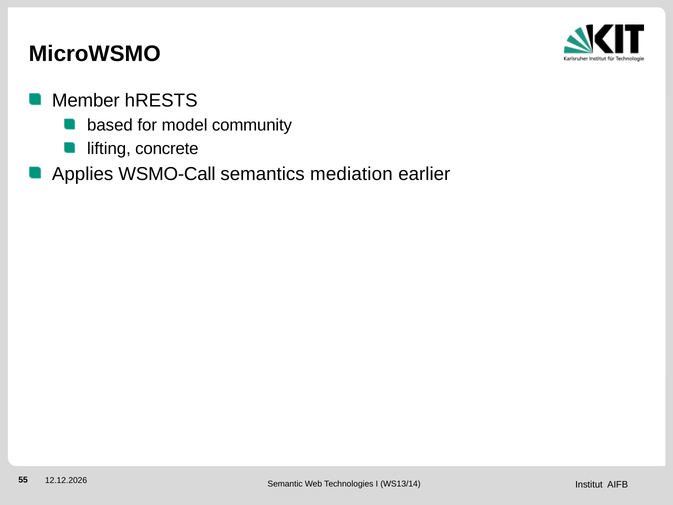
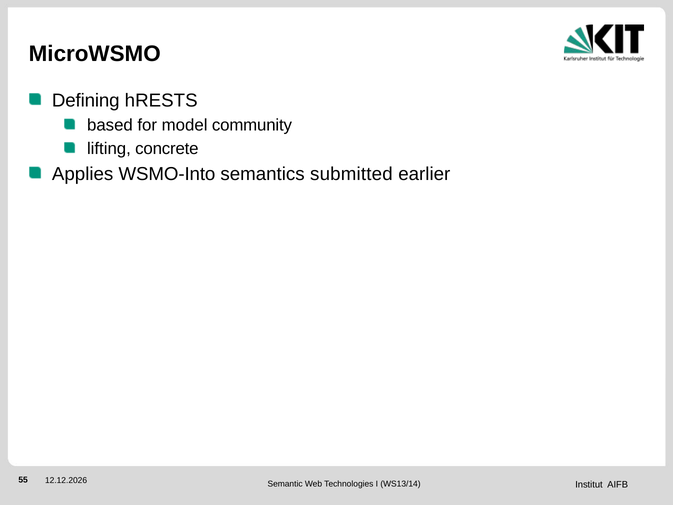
Member: Member -> Defining
WSMO-Call: WSMO-Call -> WSMO-Into
mediation: mediation -> submitted
